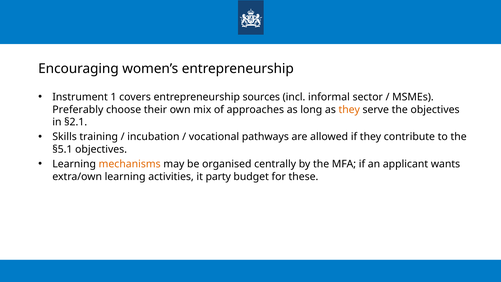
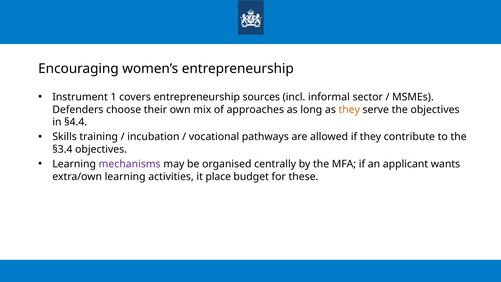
Preferably: Preferably -> Defenders
§2.1: §2.1 -> §4.4
§5.1: §5.1 -> §3.4
mechanisms colour: orange -> purple
party: party -> place
